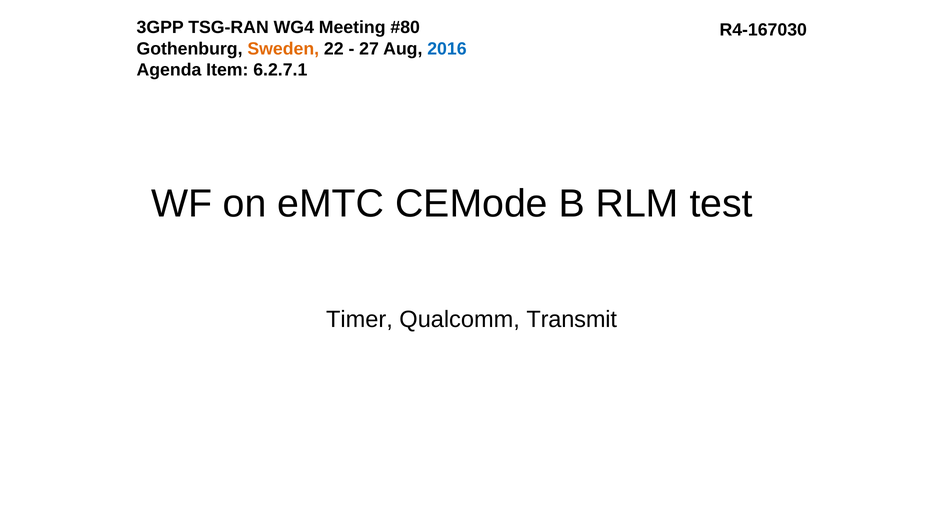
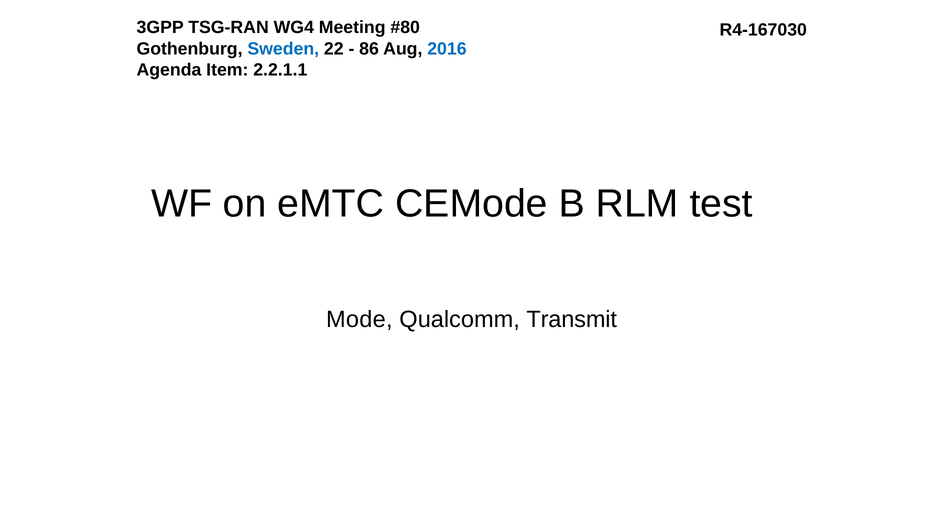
Sweden colour: orange -> blue
27: 27 -> 86
6.2.7.1: 6.2.7.1 -> 2.2.1.1
Timer: Timer -> Mode
